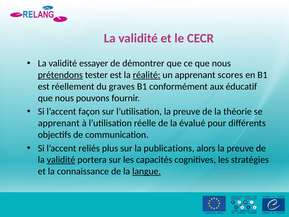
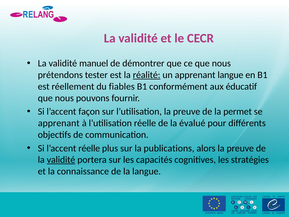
essayer: essayer -> manuel
prétendons underline: present -> none
apprenant scores: scores -> langue
graves: graves -> fiables
théorie: théorie -> permet
l’accent reliés: reliés -> réelle
langue at (147, 171) underline: present -> none
